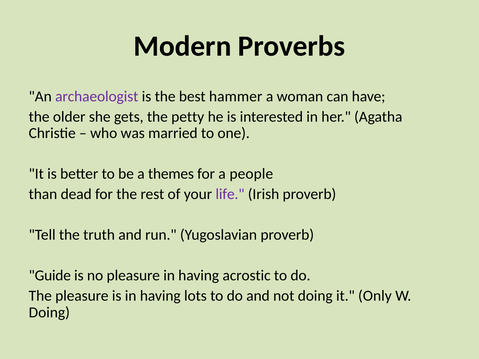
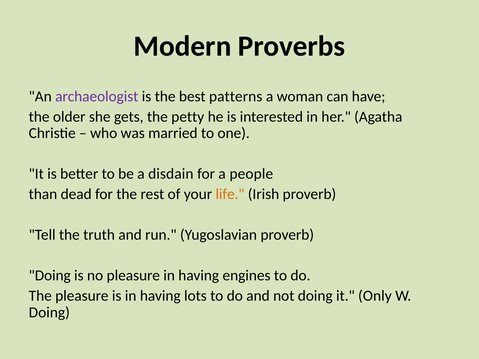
hammer: hammer -> patterns
themes: themes -> disdain
life colour: purple -> orange
Guide at (50, 276): Guide -> Doing
acrostic: acrostic -> engines
